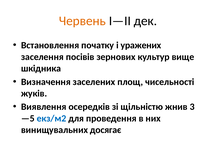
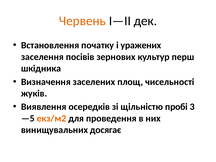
вище: вище -> перш
жнив: жнив -> пробі
екз/м2 colour: blue -> orange
